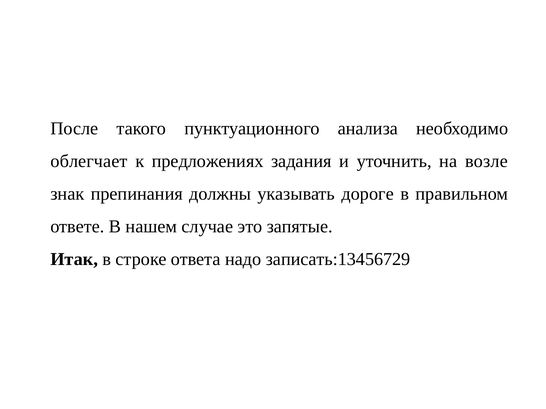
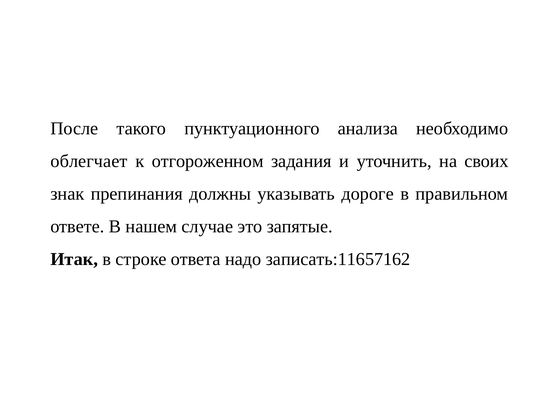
предложениях: предложениях -> отгороженном
возле: возле -> своих
записать:13456729: записать:13456729 -> записать:11657162
